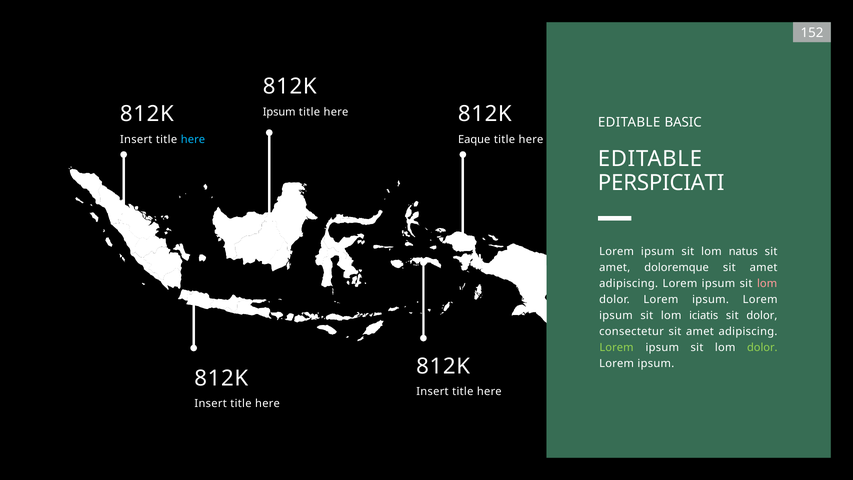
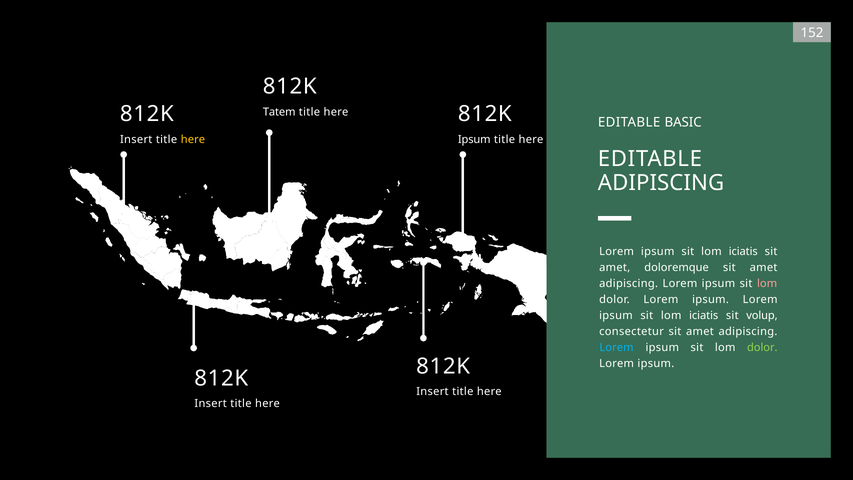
Ipsum at (279, 112): Ipsum -> Tatem
here at (193, 139) colour: light blue -> yellow
Eaque at (474, 139): Eaque -> Ipsum
PERSPICIATI at (661, 183): PERSPICIATI -> ADIPISCING
natus at (743, 252): natus -> iciatis
sit dolor: dolor -> volup
Lorem at (617, 348) colour: light green -> light blue
